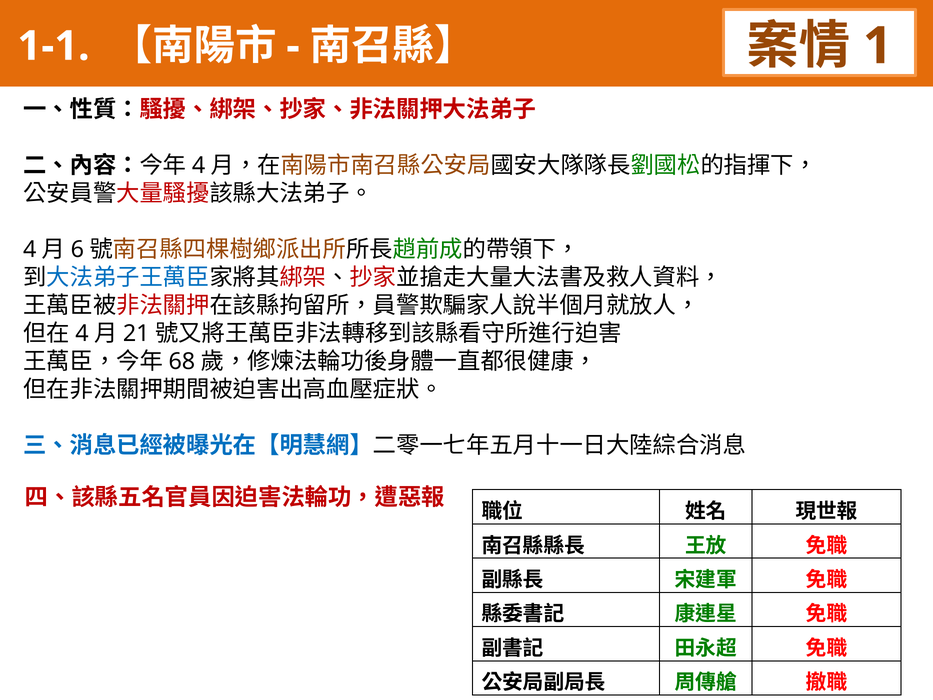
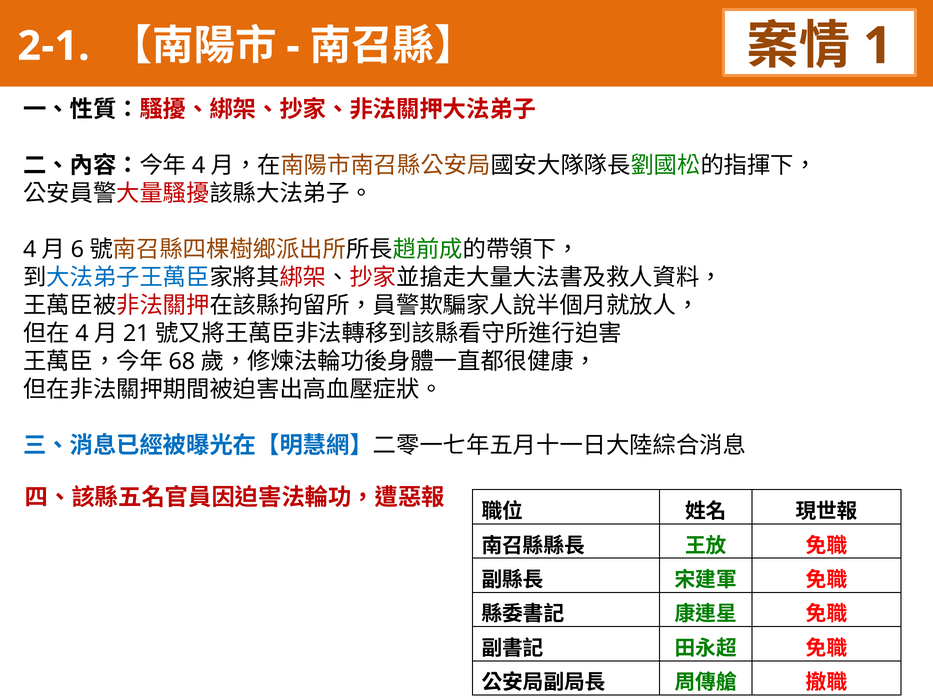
1-1: 1-1 -> 2-1
